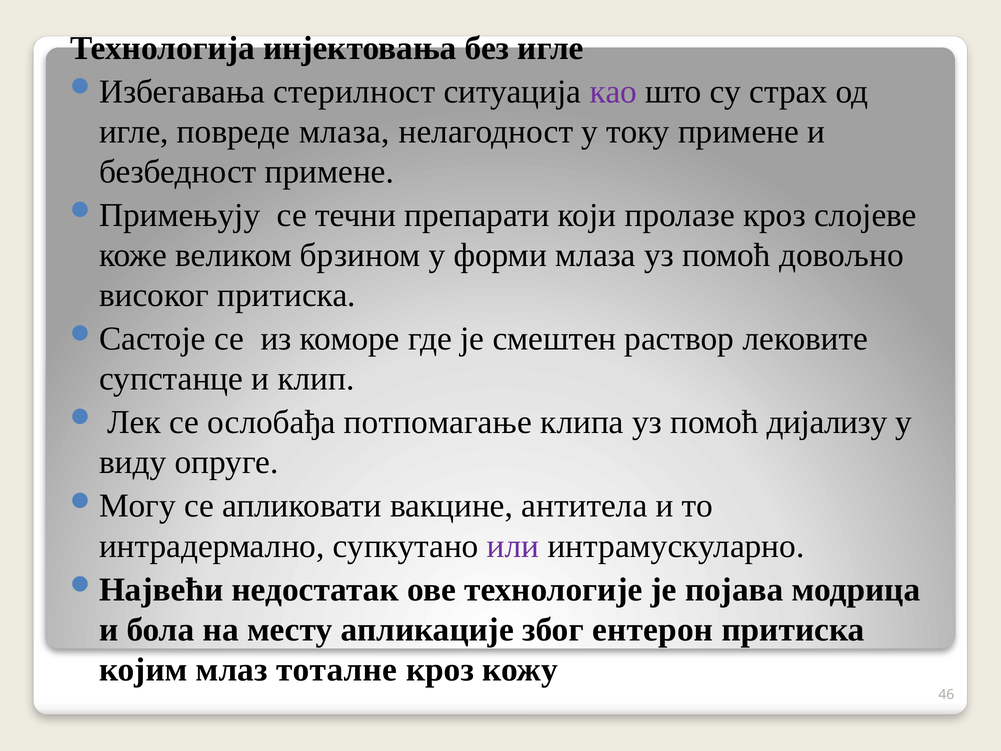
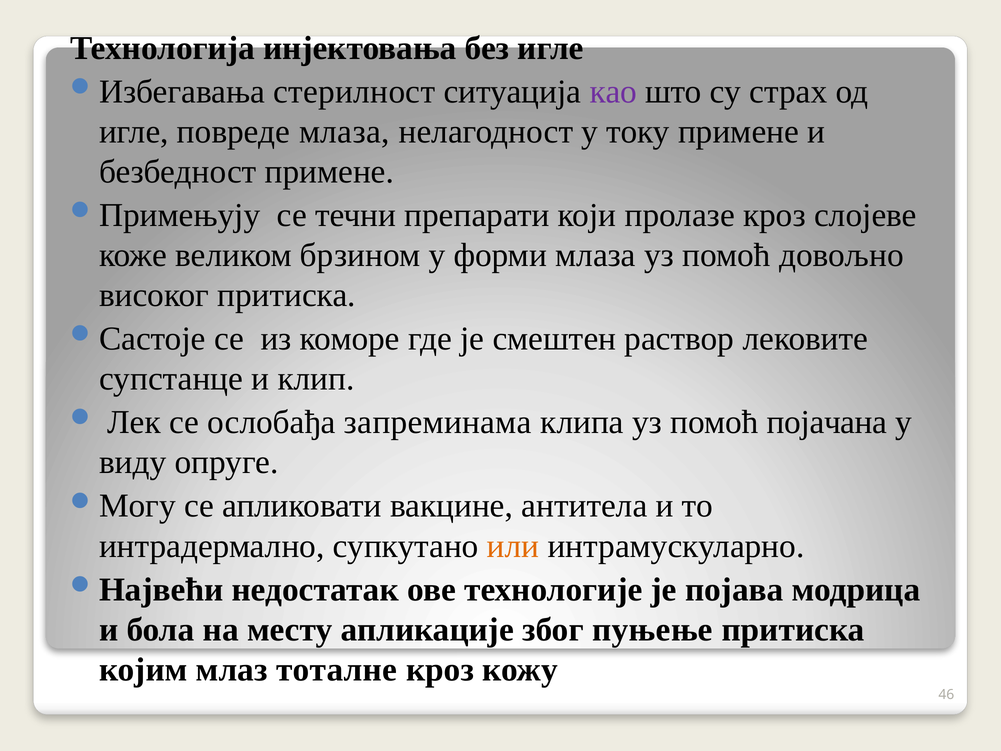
потпомагање: потпомагање -> запреминама
дијализу: дијализу -> појачана
или colour: purple -> orange
ентерон: ентерон -> пуњење
